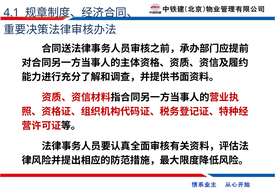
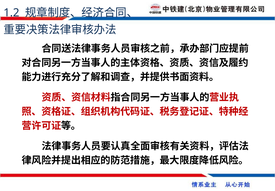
4.1: 4.1 -> 1.2
